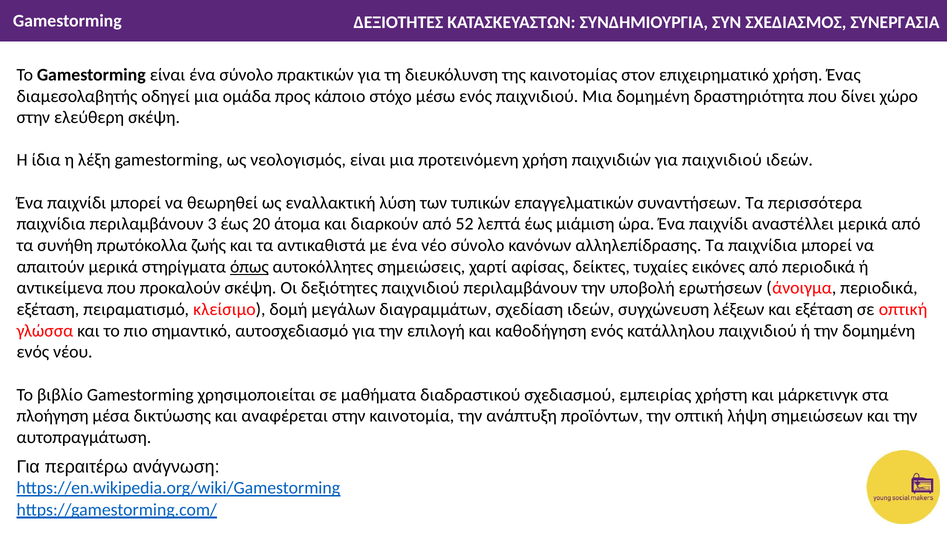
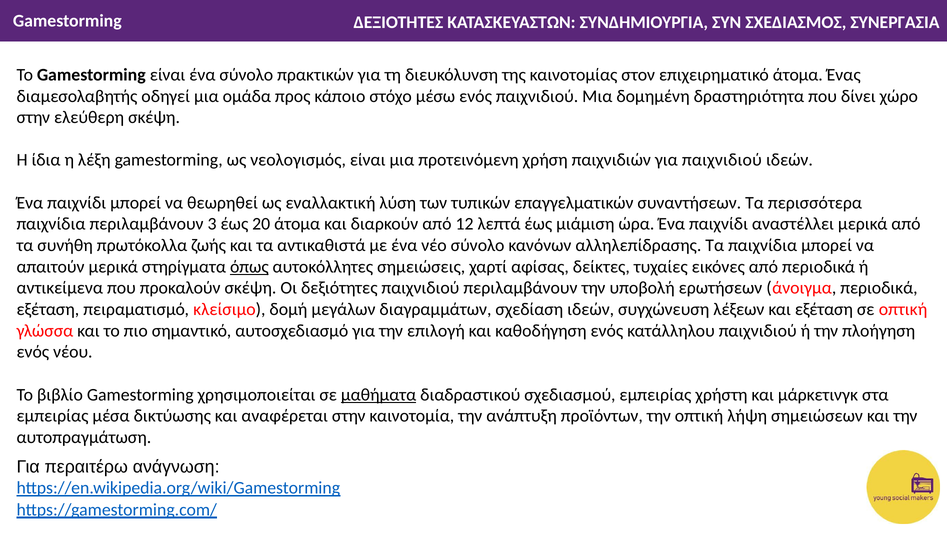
επιχειρηματικό χρήση: χρήση -> άτομα
52: 52 -> 12
την δομημένη: δομημένη -> πλοήγηση
μαθήματα underline: none -> present
πλοήγηση at (53, 416): πλοήγηση -> εμπειρίας
